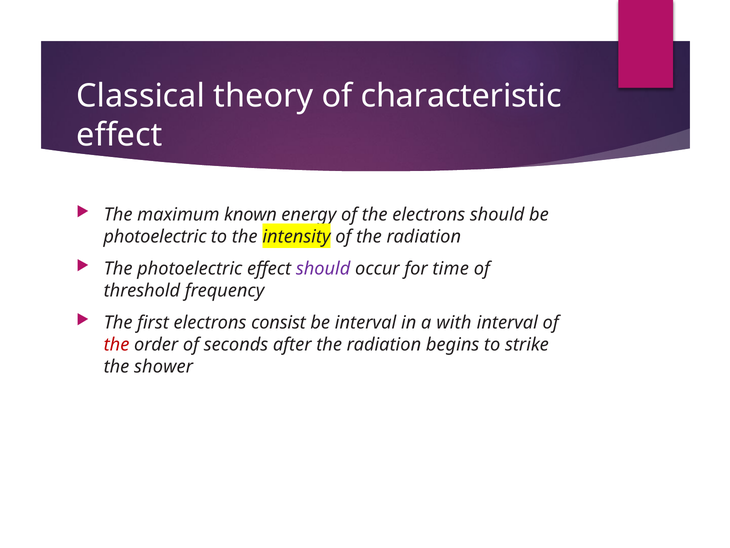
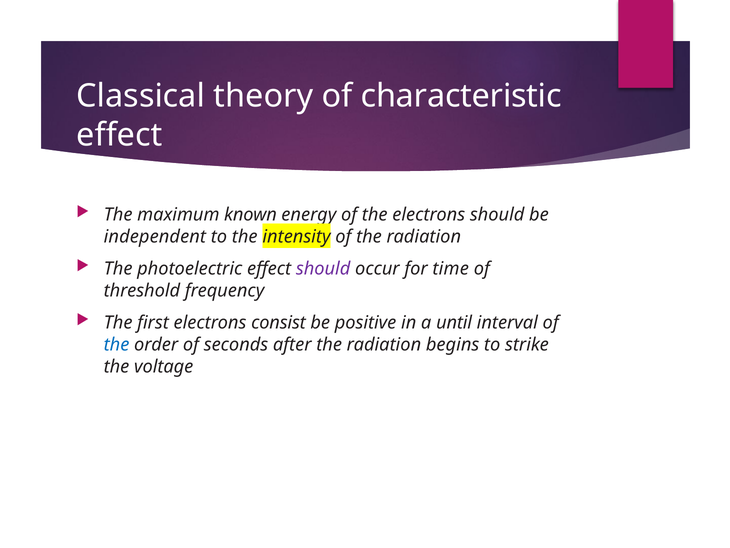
photoelectric at (155, 236): photoelectric -> independent
be interval: interval -> positive
with: with -> until
the at (117, 344) colour: red -> blue
shower: shower -> voltage
